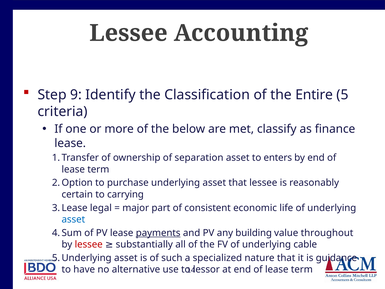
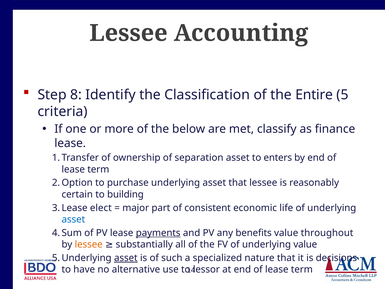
9: 9 -> 8
carrying: carrying -> building
legal: legal -> elect
building: building -> benefits
lessee at (89, 244) colour: red -> orange
underlying cable: cable -> value
asset at (126, 258) underline: none -> present
guidance: guidance -> decisions
